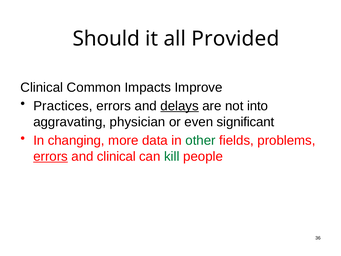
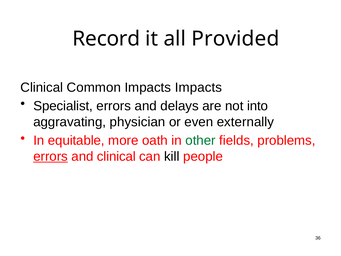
Should: Should -> Record
Impacts Improve: Improve -> Impacts
Practices: Practices -> Specialist
delays underline: present -> none
significant: significant -> externally
changing: changing -> equitable
data: data -> oath
kill colour: green -> black
